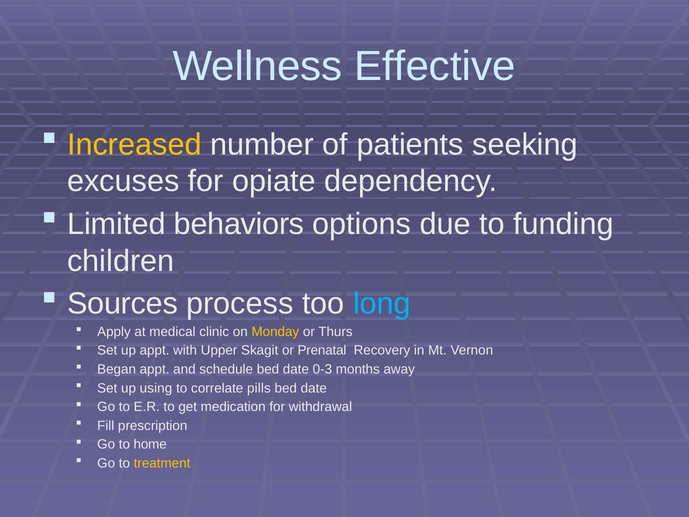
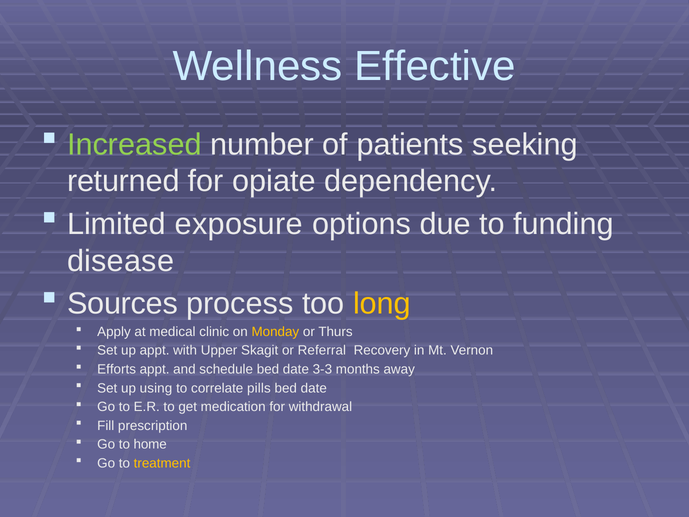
Increased colour: yellow -> light green
excuses: excuses -> returned
behaviors: behaviors -> exposure
children: children -> disease
long colour: light blue -> yellow
Prenatal: Prenatal -> Referral
Began: Began -> Efforts
0-3: 0-3 -> 3-3
